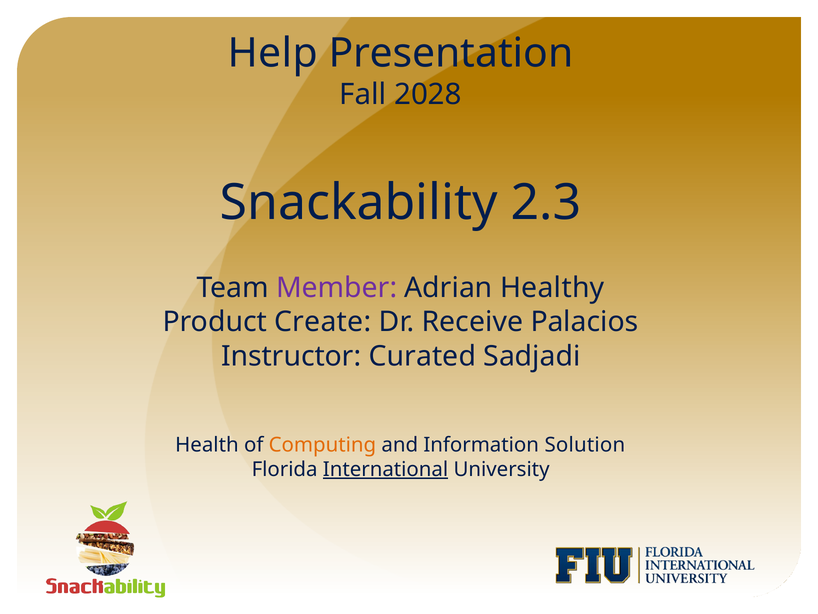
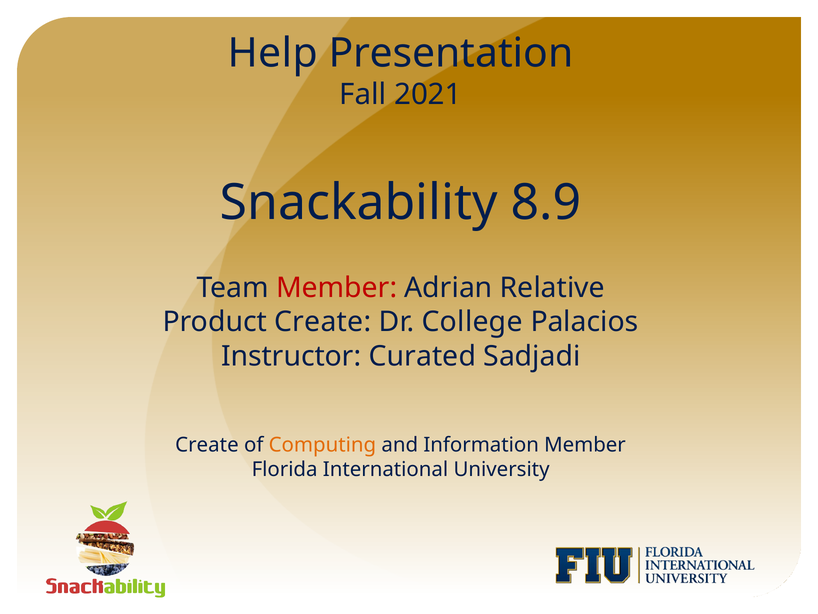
2028: 2028 -> 2021
2.3: 2.3 -> 8.9
Member at (337, 288) colour: purple -> red
Healthy: Healthy -> Relative
Receive: Receive -> College
Health at (207, 445): Health -> Create
Information Solution: Solution -> Member
International underline: present -> none
